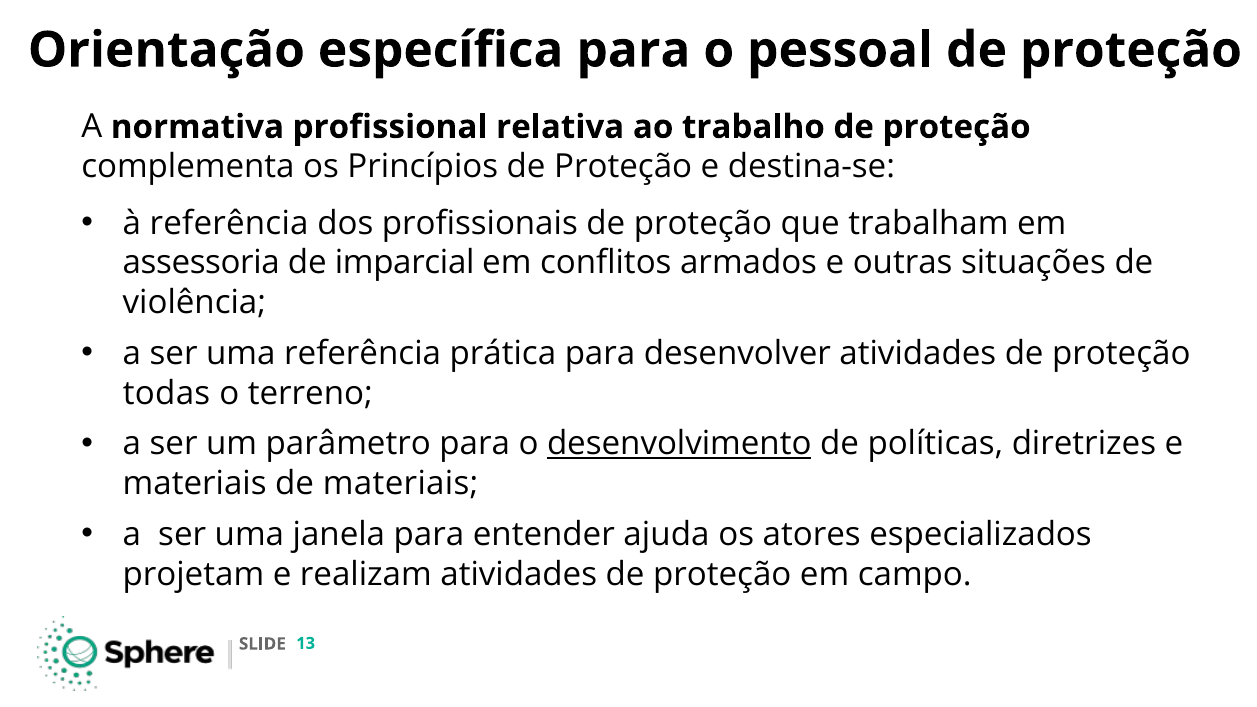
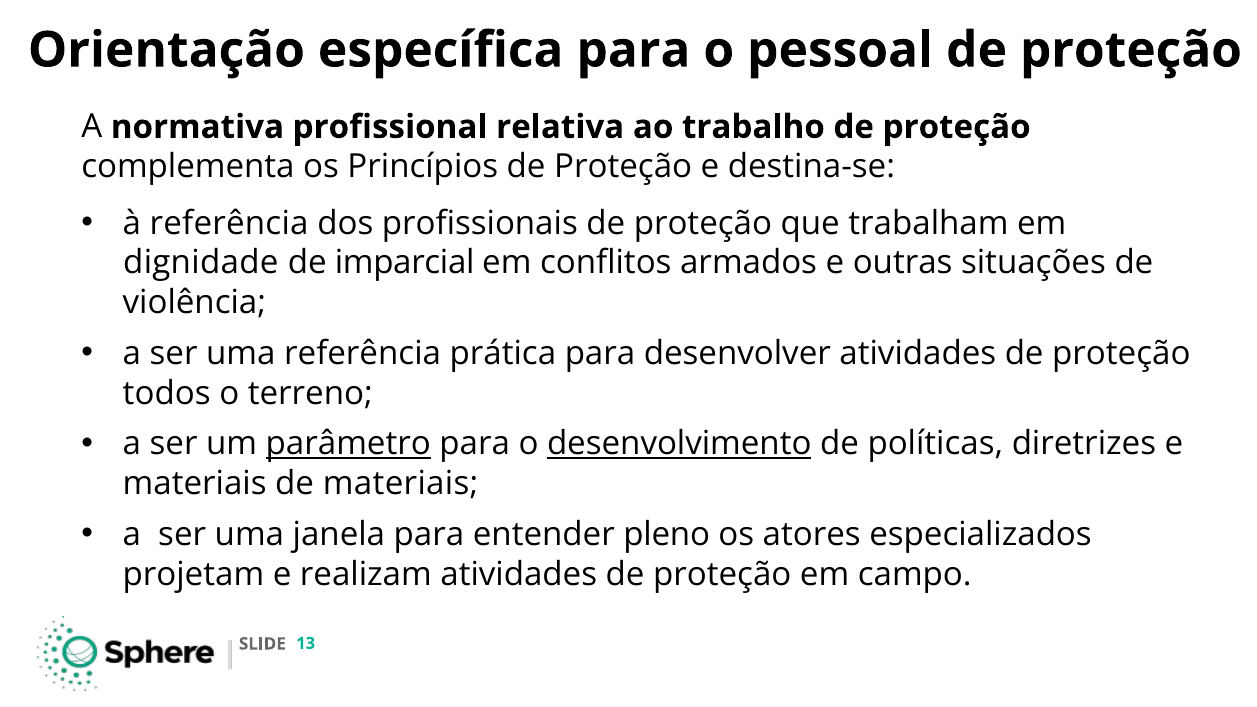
assessoria: assessoria -> dignidade
todas: todas -> todos
parâmetro underline: none -> present
ajuda: ajuda -> pleno
